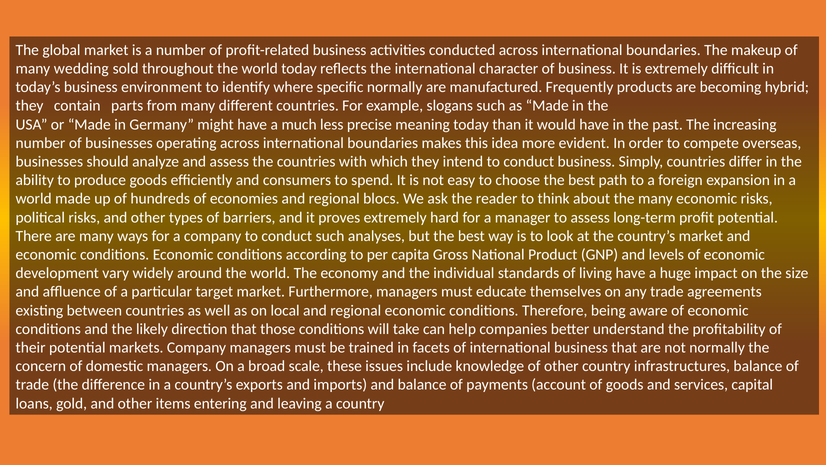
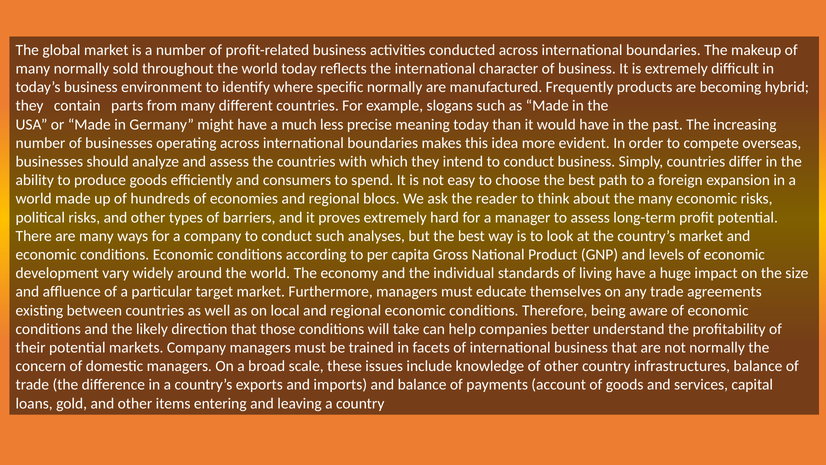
many wedding: wedding -> normally
